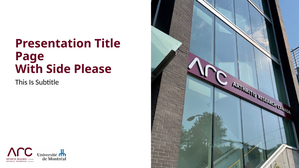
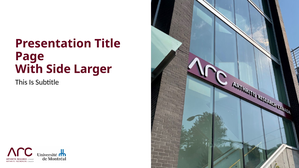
Please: Please -> Larger
